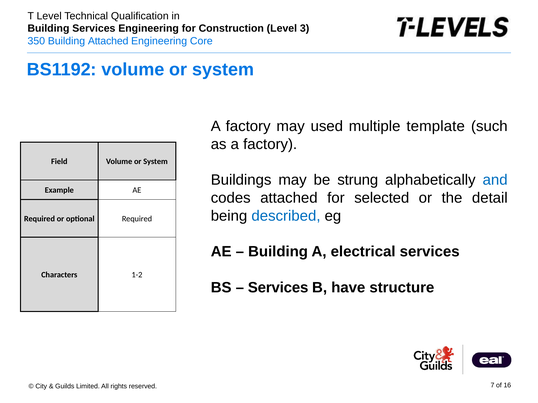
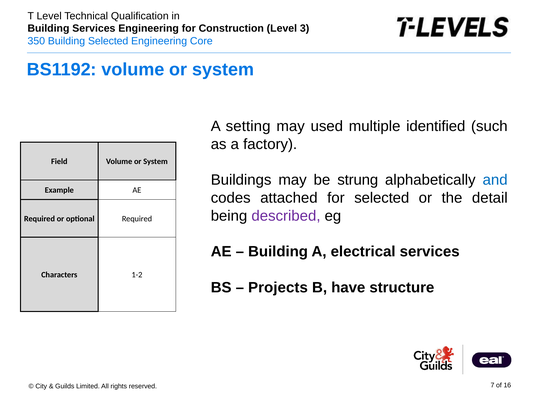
Building Attached: Attached -> Selected
factory at (248, 126): factory -> setting
template: template -> identified
described colour: blue -> purple
Services at (278, 288): Services -> Projects
